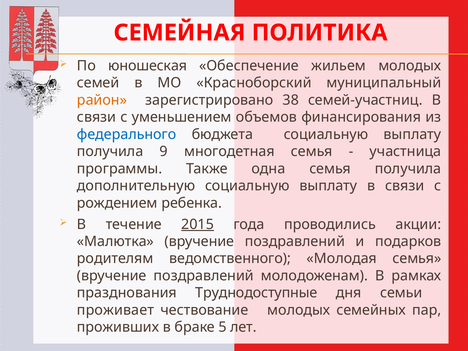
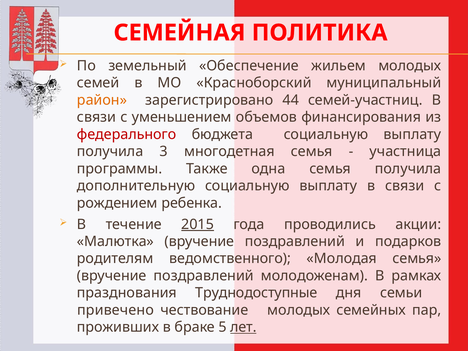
юношеская: юношеская -> земельный
38: 38 -> 44
федерального colour: blue -> red
9: 9 -> 3
проживает: проживает -> привечено
лет underline: none -> present
